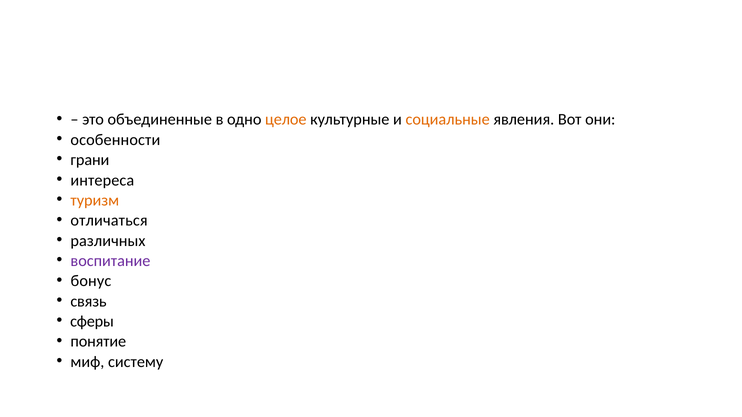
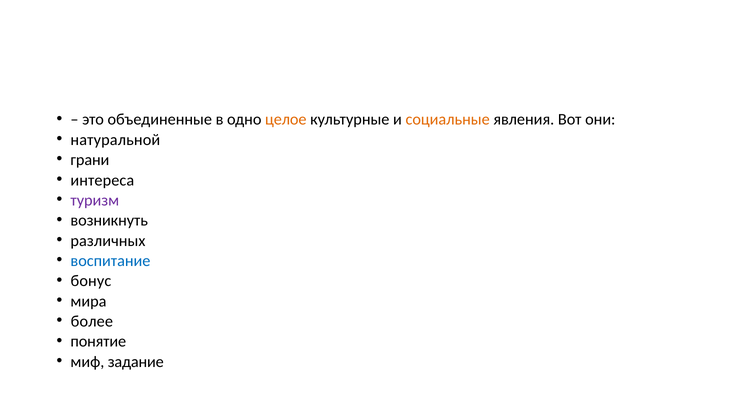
особенности: особенности -> натуральной
туризм colour: orange -> purple
отличаться: отличаться -> возникнуть
воспитание colour: purple -> blue
связь: связь -> мира
сферы: сферы -> более
систему: систему -> задание
